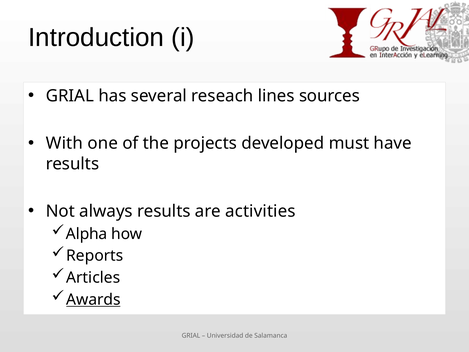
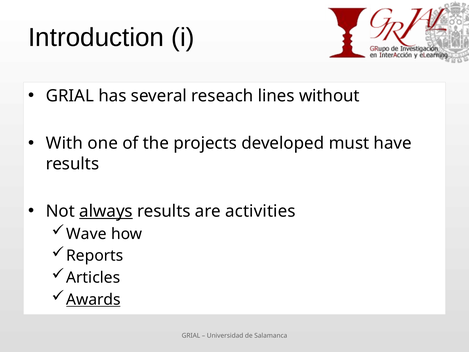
sources: sources -> without
always underline: none -> present
Alpha: Alpha -> Wave
